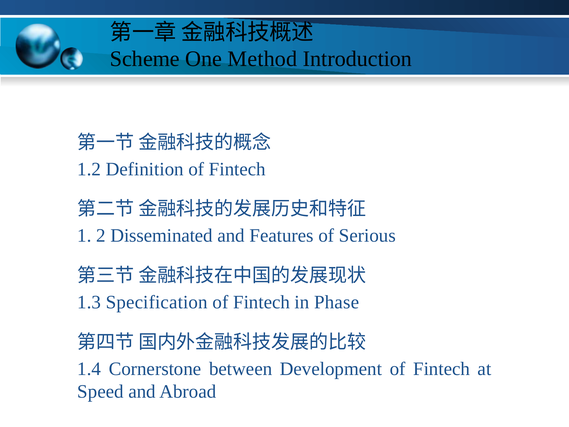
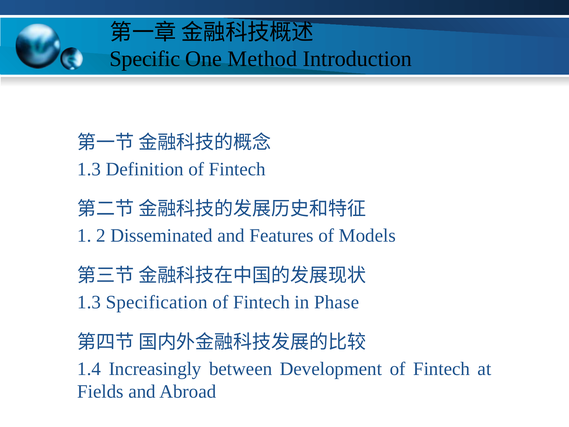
Scheme: Scheme -> Specific
1.2 at (89, 169): 1.2 -> 1.3
Serious: Serious -> Models
Cornerstone: Cornerstone -> Increasingly
Speed: Speed -> Fields
